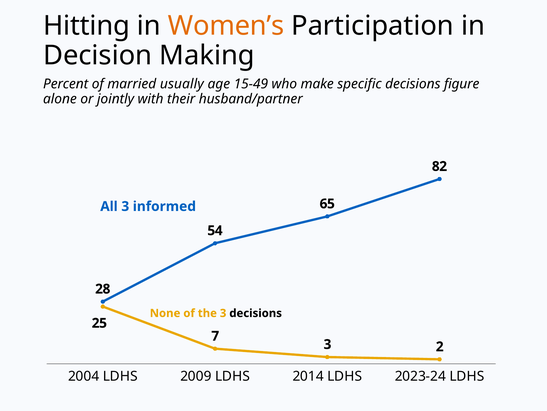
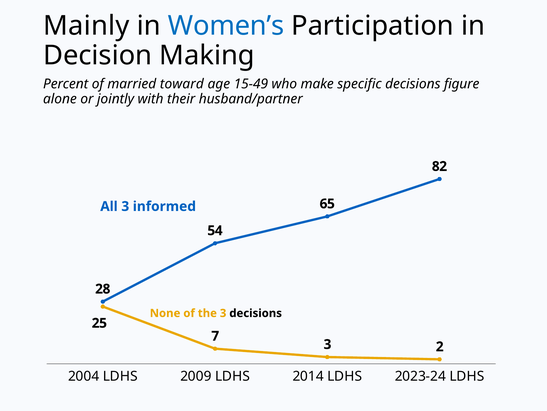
Hitting: Hitting -> Mainly
Women’s colour: orange -> blue
usually: usually -> toward
